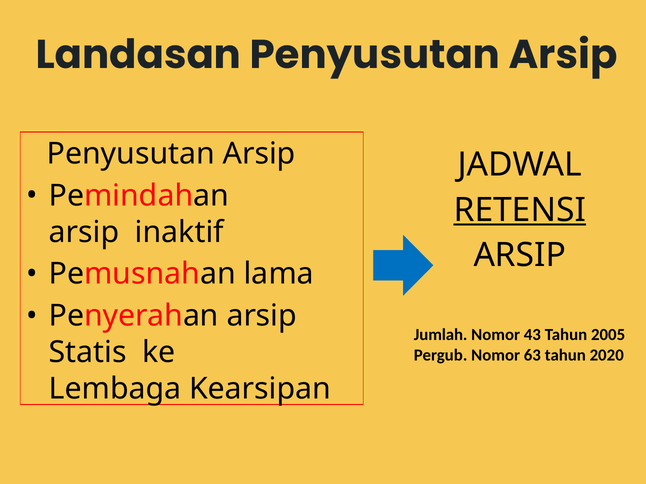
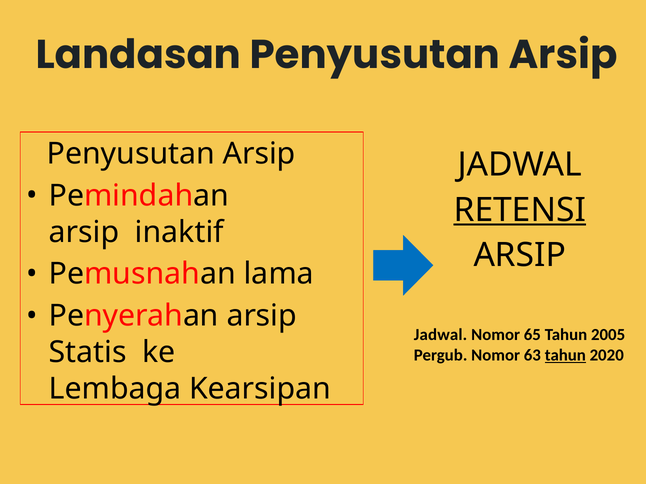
Jumlah at (441, 335): Jumlah -> Jadwal
43: 43 -> 65
tahun at (565, 355) underline: none -> present
